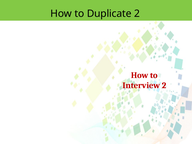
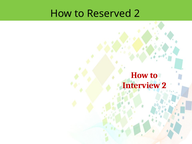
Duplicate: Duplicate -> Reserved
